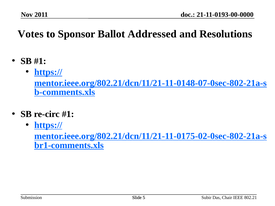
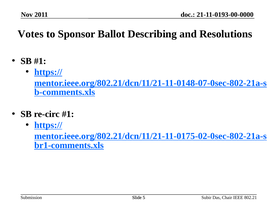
Addressed: Addressed -> Describing
